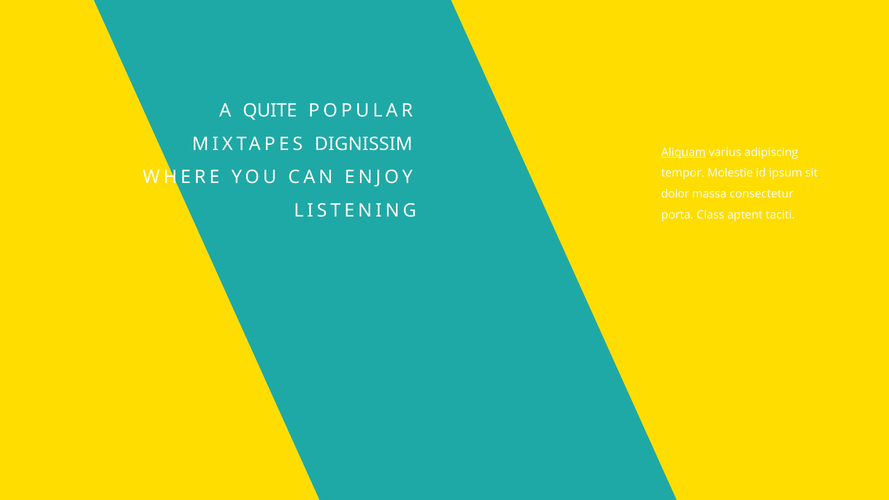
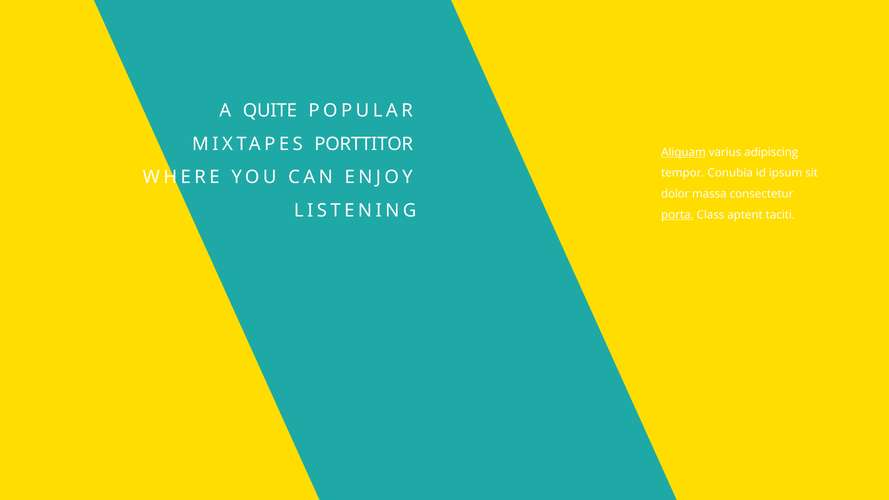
DIGNISSIM: DIGNISSIM -> PORTTITOR
Molestie: Molestie -> Conubia
porta underline: none -> present
